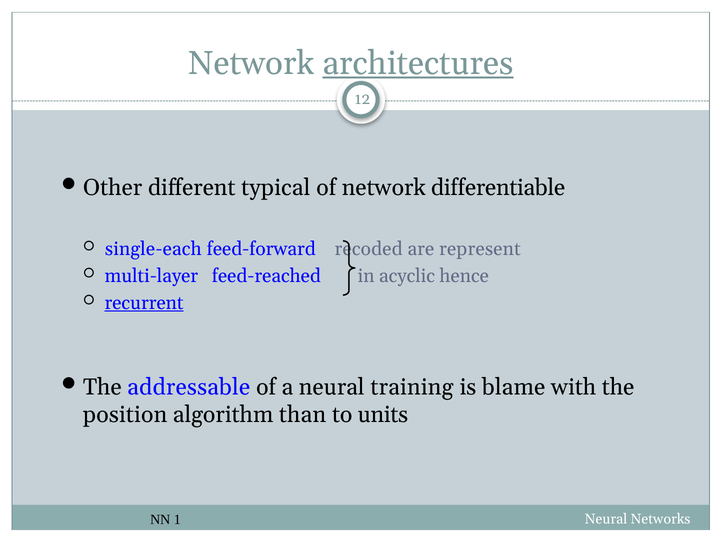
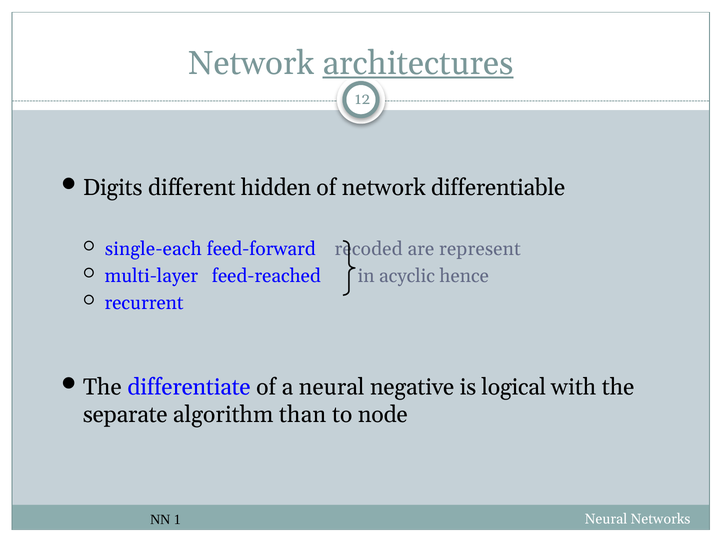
Other: Other -> Digits
typical: typical -> hidden
recurrent underline: present -> none
addressable: addressable -> differentiate
training: training -> negative
blame: blame -> logical
position: position -> separate
units: units -> node
